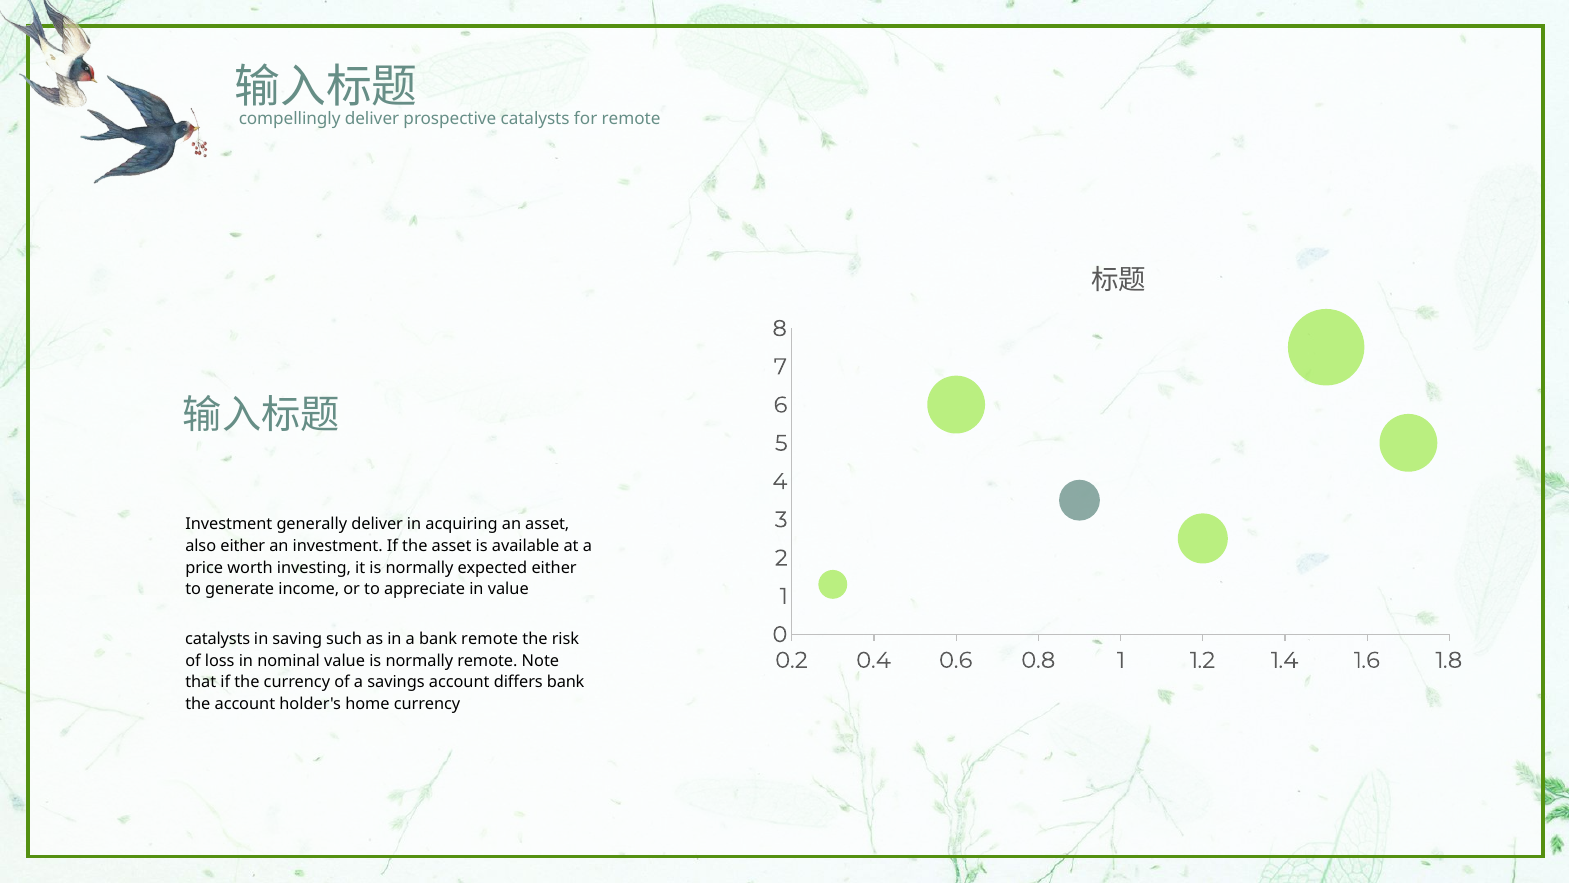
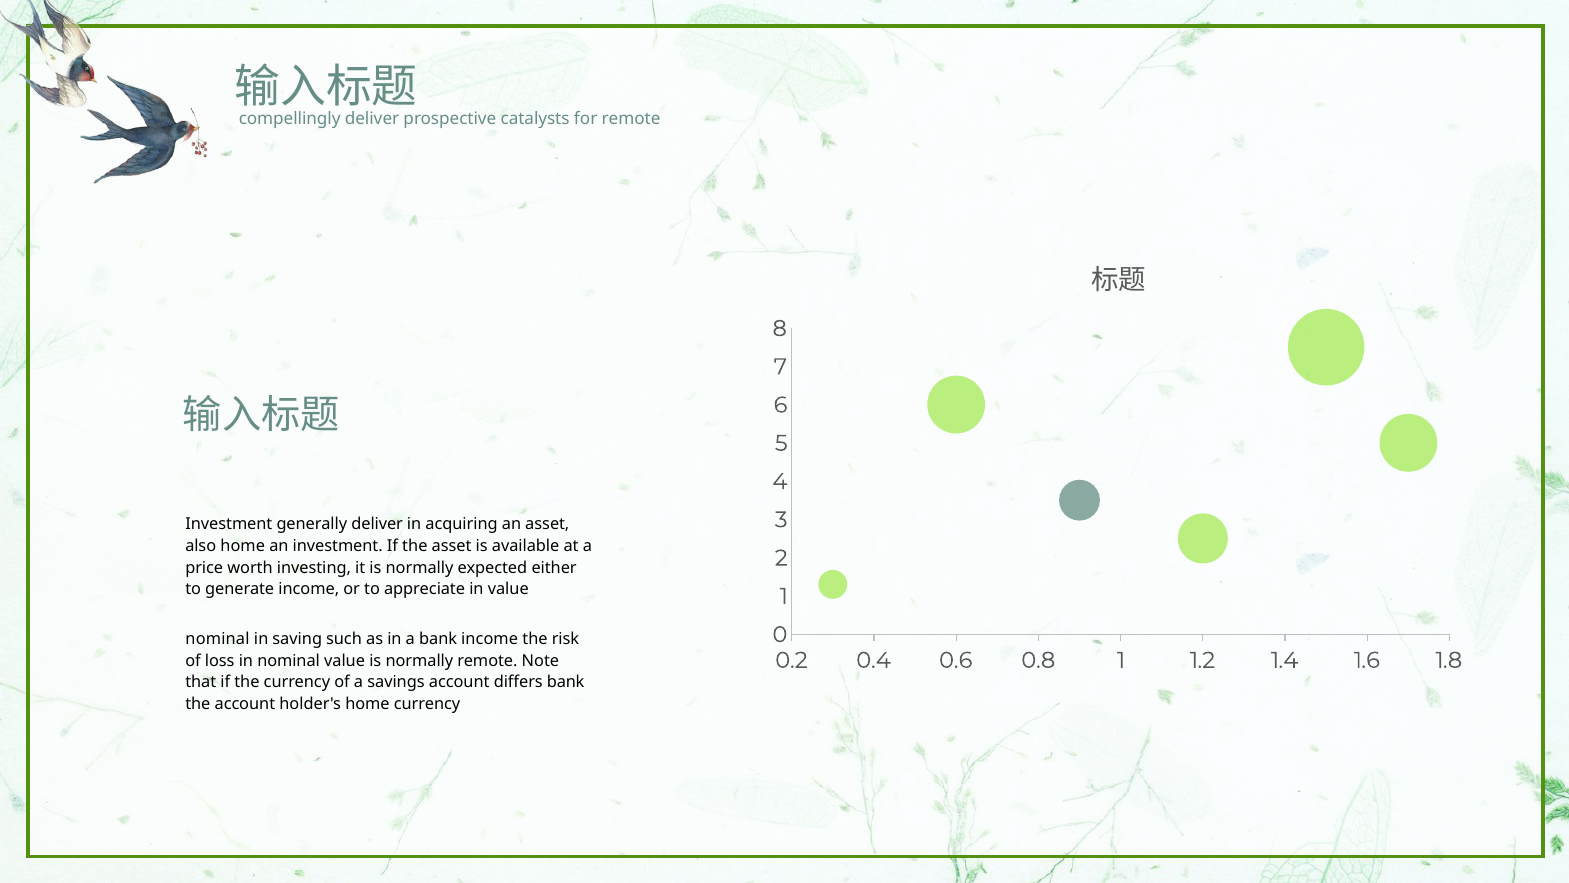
also either: either -> home
catalysts at (218, 639): catalysts -> nominal
bank remote: remote -> income
